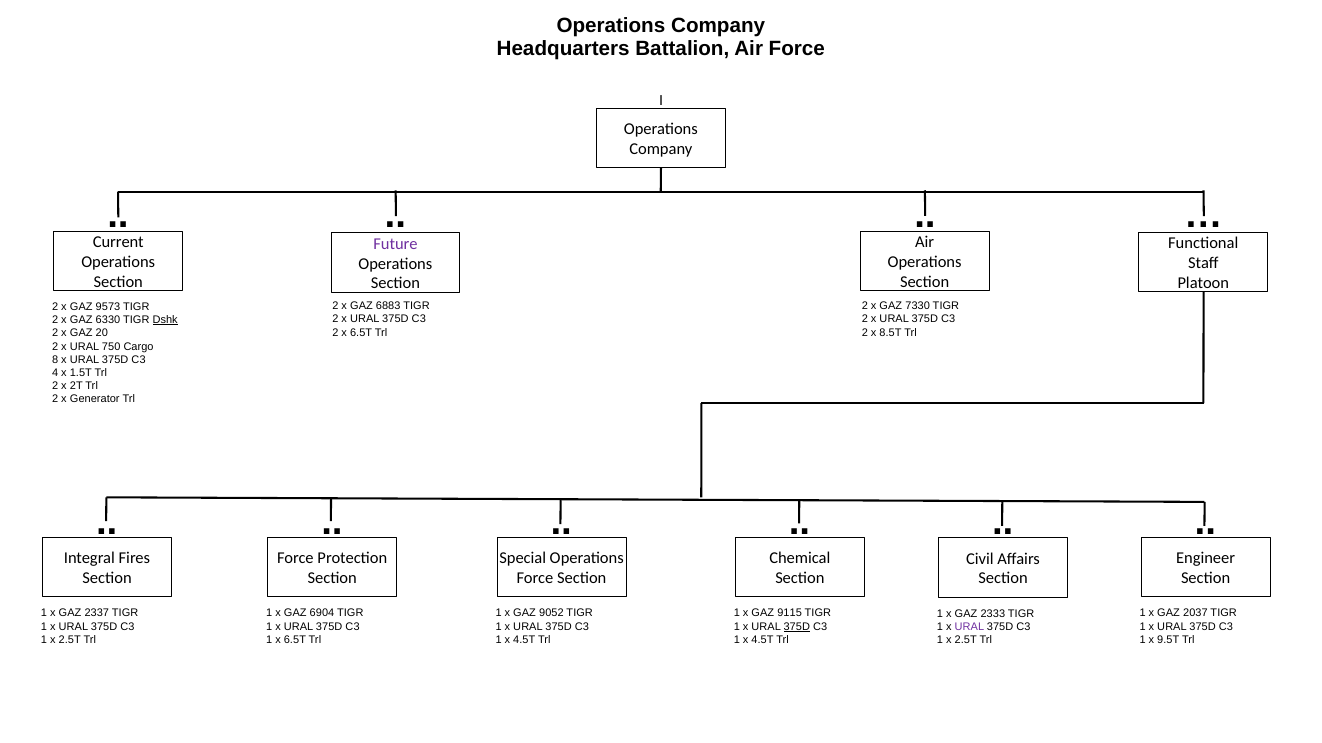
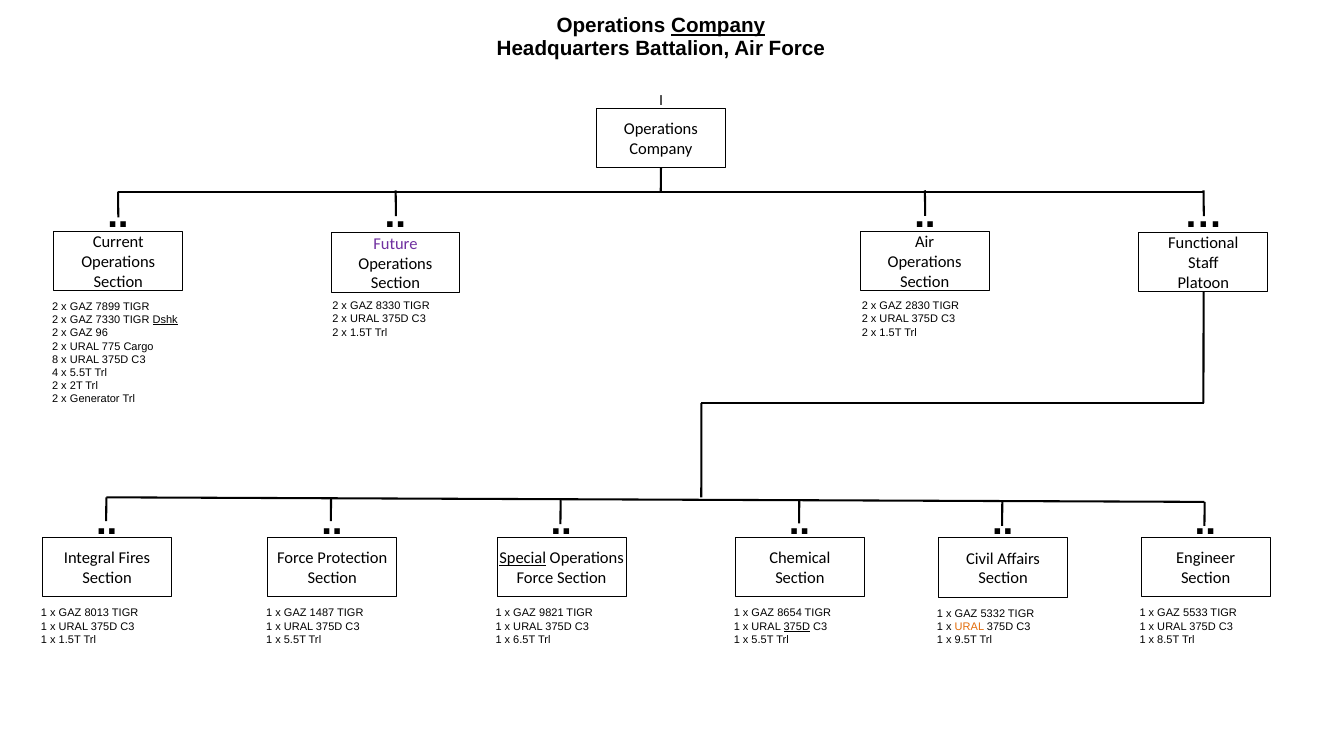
Company at (718, 26) underline: none -> present
6883: 6883 -> 8330
7330: 7330 -> 2830
9573: 9573 -> 7899
6330: 6330 -> 7330
6.5T at (361, 333): 6.5T -> 1.5T
8.5T at (891, 333): 8.5T -> 1.5T
20: 20 -> 96
750: 750 -> 775
4 x 1.5T: 1.5T -> 5.5T
Special underline: none -> present
2337: 2337 -> 8013
6904: 6904 -> 1487
9052: 9052 -> 9821
9115: 9115 -> 8654
2037: 2037 -> 5533
2333: 2333 -> 5332
URAL at (969, 627) colour: purple -> orange
2.5T at (70, 640): 2.5T -> 1.5T
6.5T at (295, 640): 6.5T -> 5.5T
4.5T at (524, 640): 4.5T -> 6.5T
4.5T at (763, 640): 4.5T -> 5.5T
9.5T: 9.5T -> 8.5T
2.5T at (966, 640): 2.5T -> 9.5T
